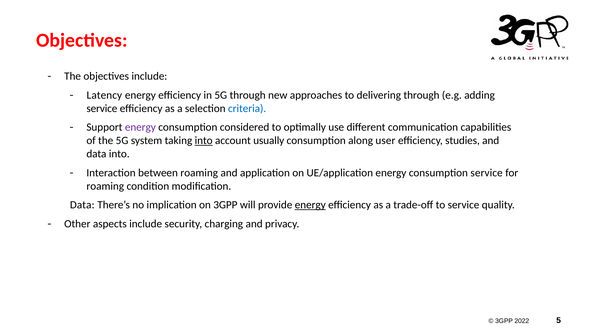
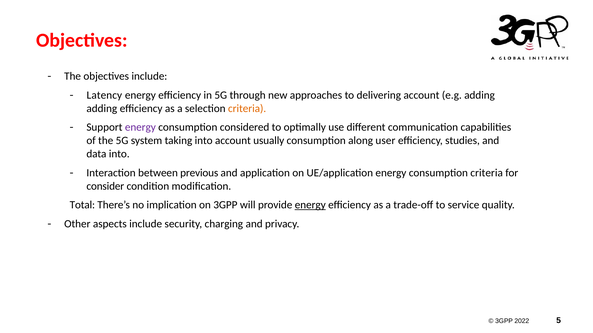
delivering through: through -> account
service at (102, 109): service -> adding
criteria at (247, 109) colour: blue -> orange
into at (204, 141) underline: present -> none
between roaming: roaming -> previous
consumption service: service -> criteria
roaming at (105, 186): roaming -> consider
Data at (82, 205): Data -> Total
